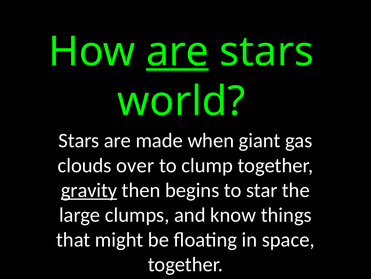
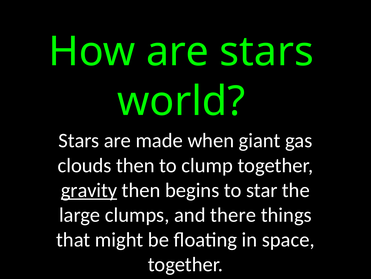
are at (177, 52) underline: present -> none
clouds over: over -> then
know: know -> there
